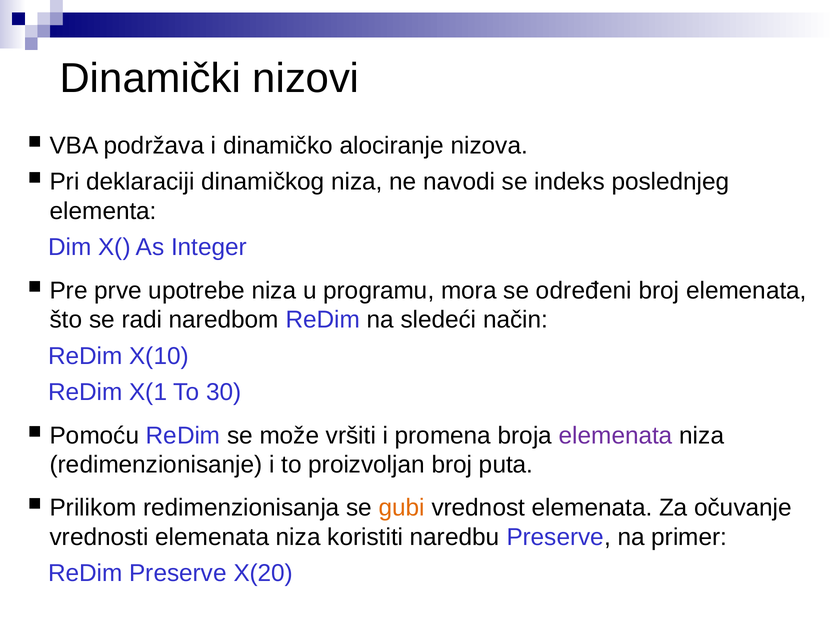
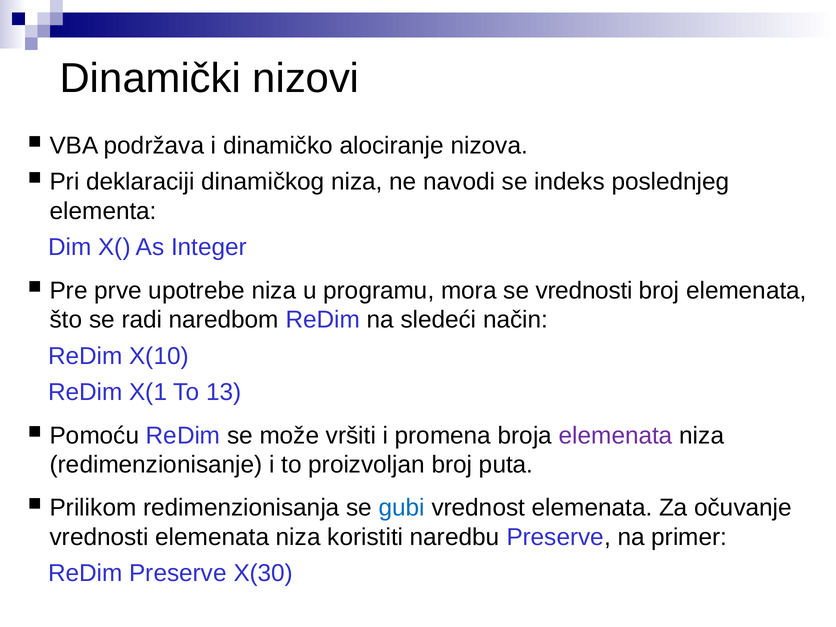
se određeni: određeni -> vrednosti
30: 30 -> 13
gubi colour: orange -> blue
X(20: X(20 -> X(30
